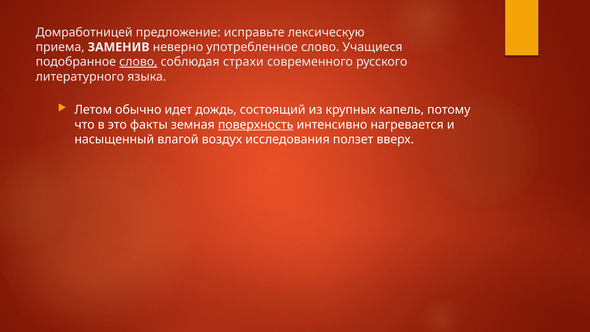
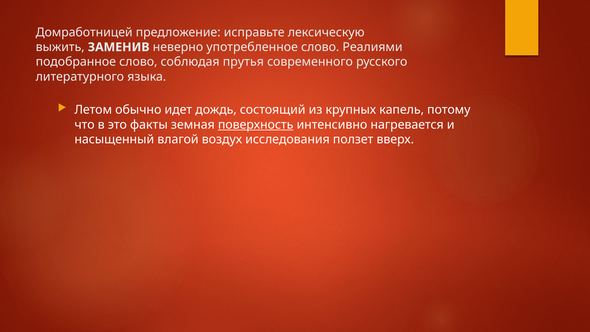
приема: приема -> выжить
Учащиеся: Учащиеся -> Реалиями
слово at (138, 62) underline: present -> none
страхи: страхи -> прутья
